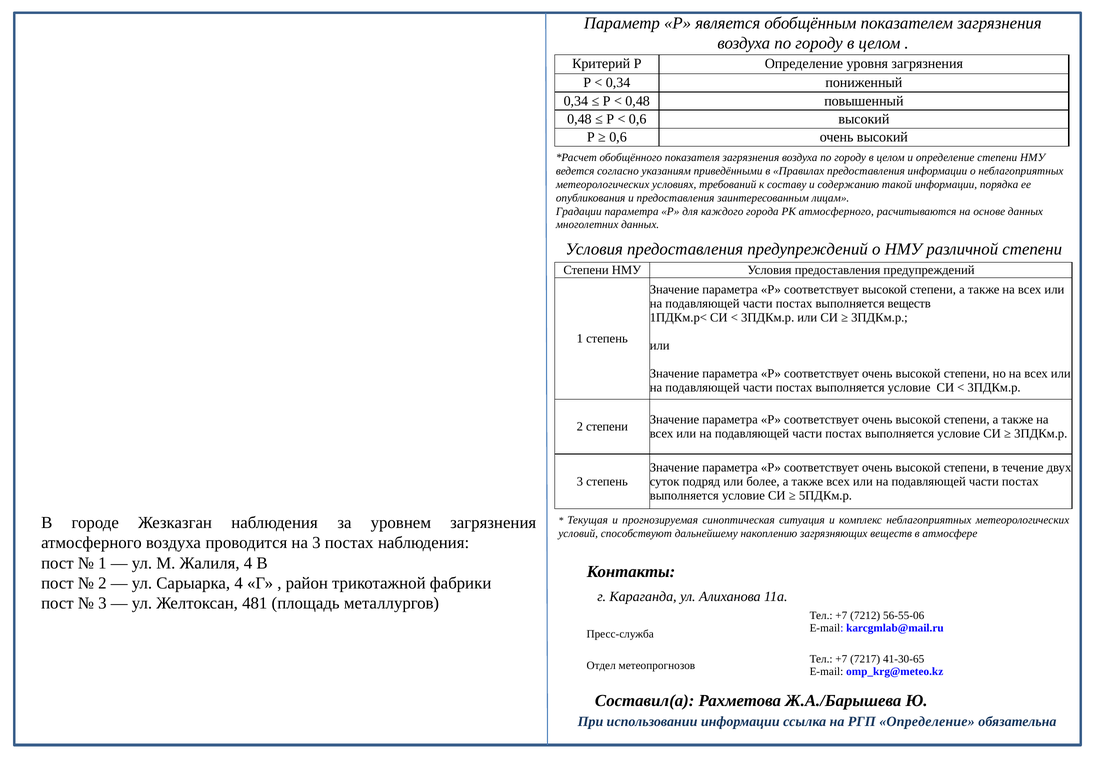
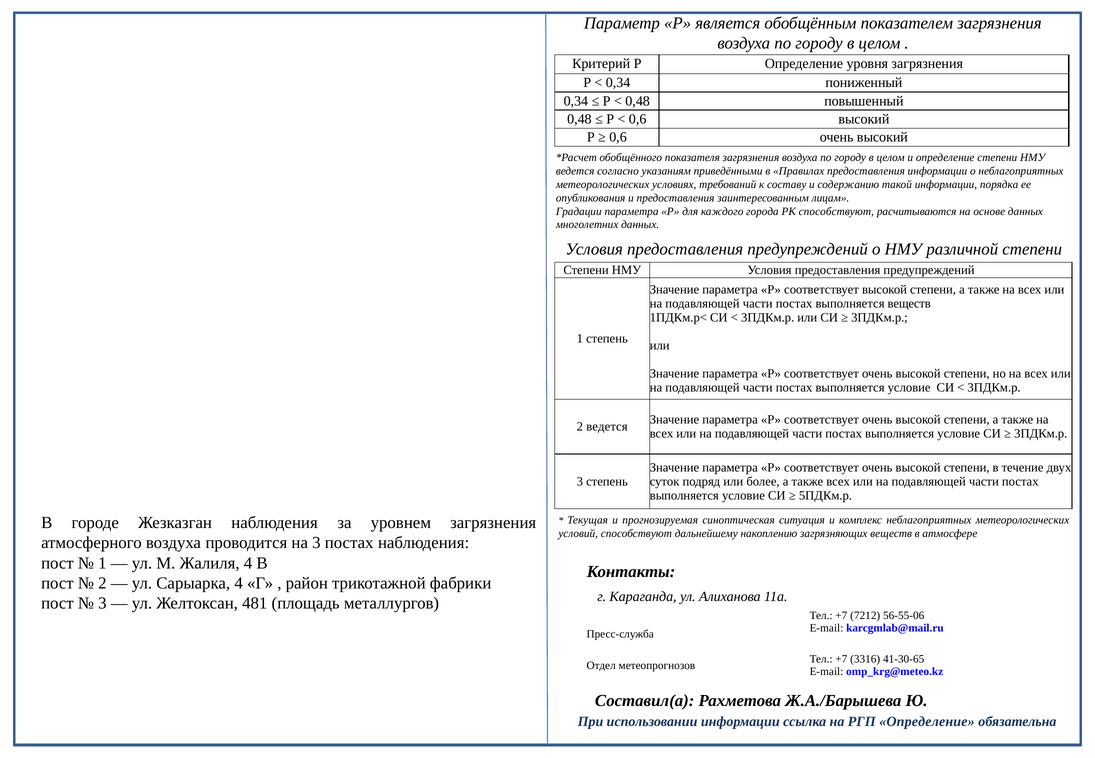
РК атмосферного: атмосферного -> способствуют
2 степени: степени -> ведется
7217: 7217 -> 3316
